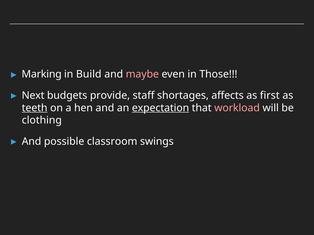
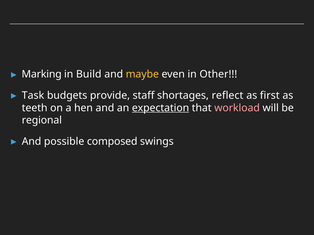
maybe colour: pink -> yellow
Those: Those -> Other
Next: Next -> Task
affects: affects -> reflect
teeth underline: present -> none
clothing: clothing -> regional
classroom: classroom -> composed
